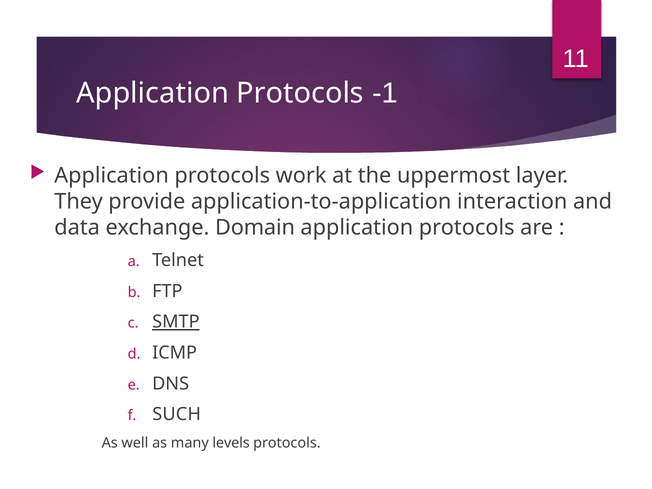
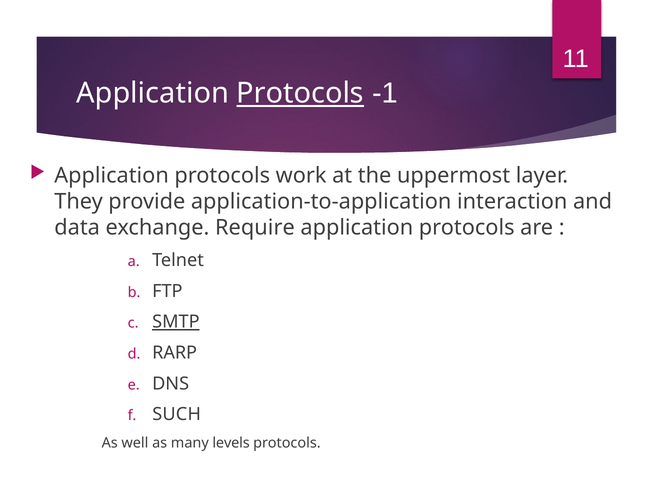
Protocols at (300, 93) underline: none -> present
Domain: Domain -> Require
ICMP: ICMP -> RARP
